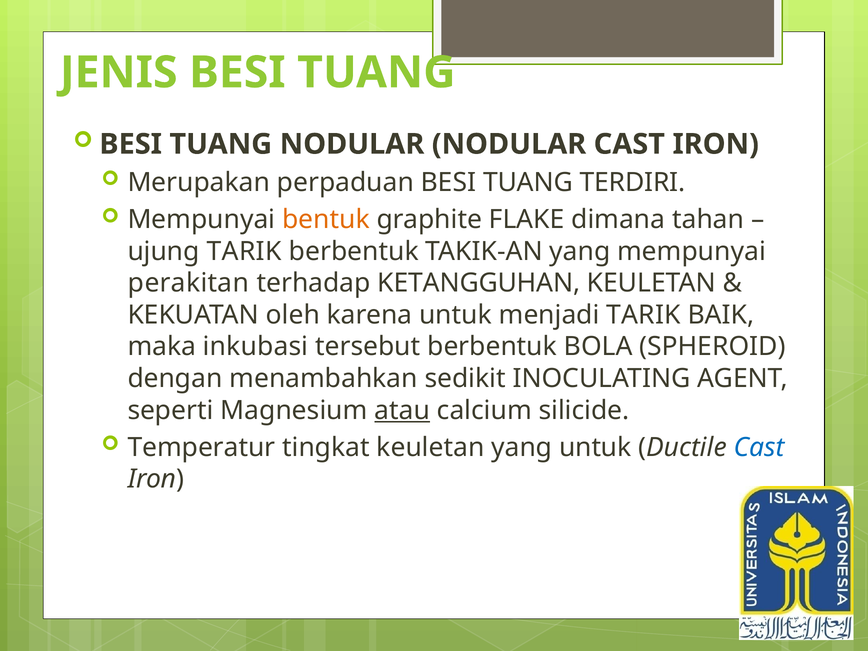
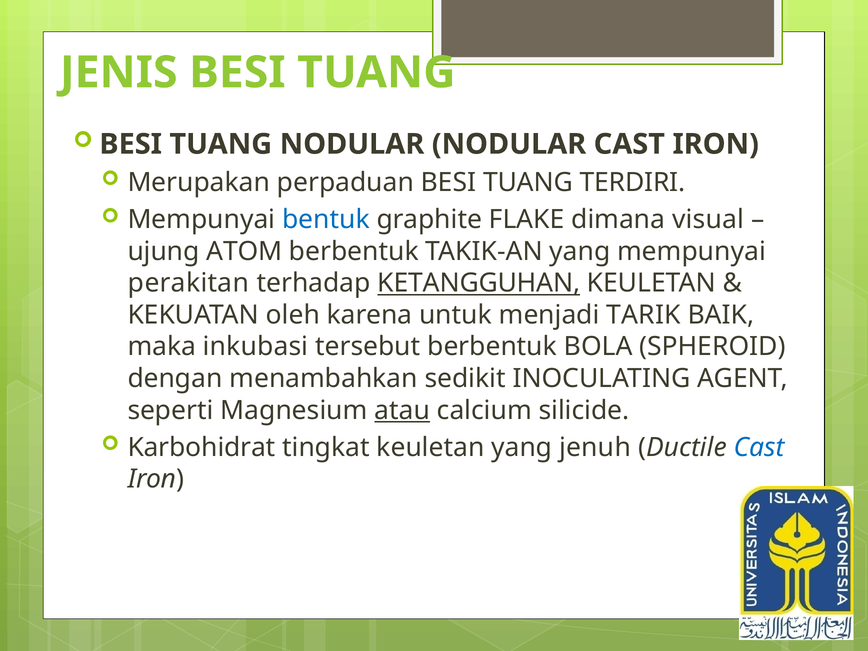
bentuk colour: orange -> blue
tahan: tahan -> visual
ujung TARIK: TARIK -> ATOM
KETANGGUHAN underline: none -> present
Temperatur: Temperatur -> Karbohidrat
yang untuk: untuk -> jenuh
